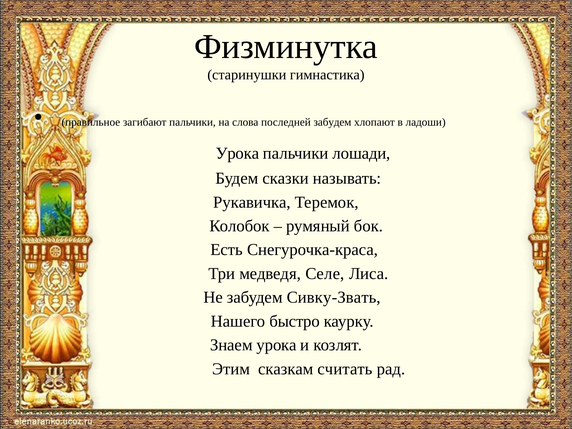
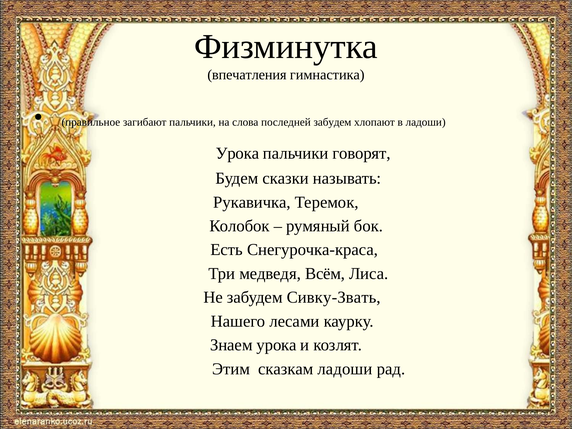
старинушки: старинушки -> впечатления
лошади: лошади -> говорят
Селе: Селе -> Всём
быстро: быстро -> лесами
сказкам считать: считать -> ладоши
